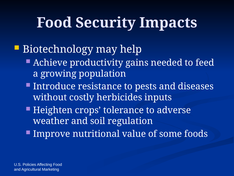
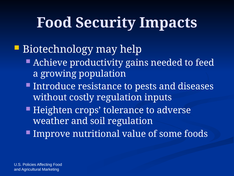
costly herbicides: herbicides -> regulation
